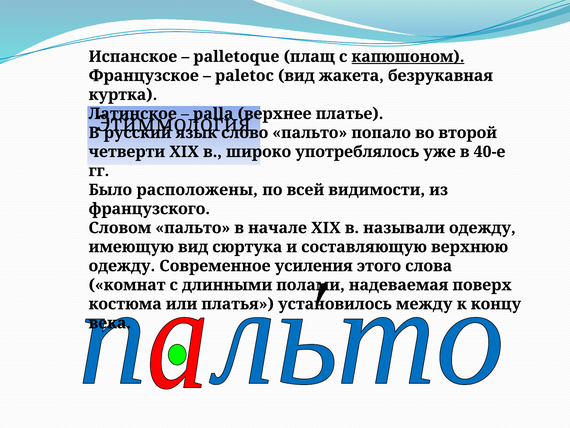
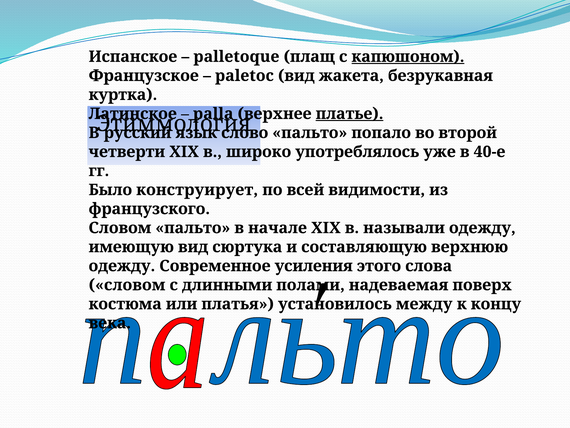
платье underline: none -> present
расположены: расположены -> конструирует
комнат at (127, 285): комнат -> словом
